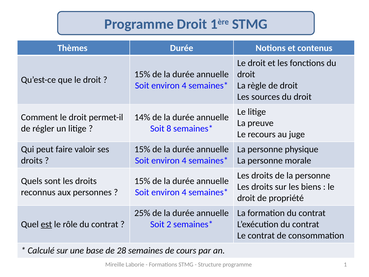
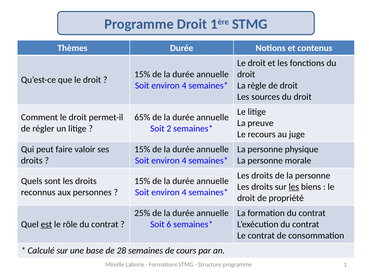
14%: 14% -> 65%
8: 8 -> 2
les at (294, 187) underline: none -> present
2: 2 -> 6
